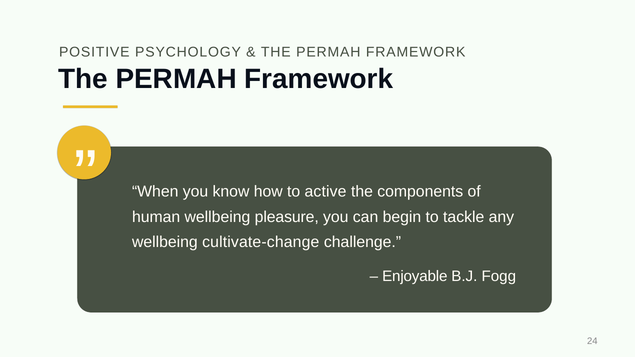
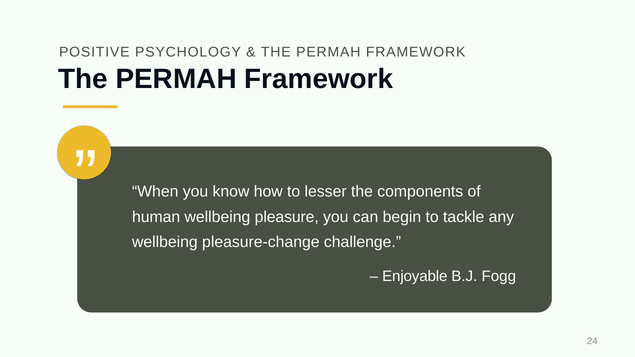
active: active -> lesser
cultivate-change: cultivate-change -> pleasure-change
